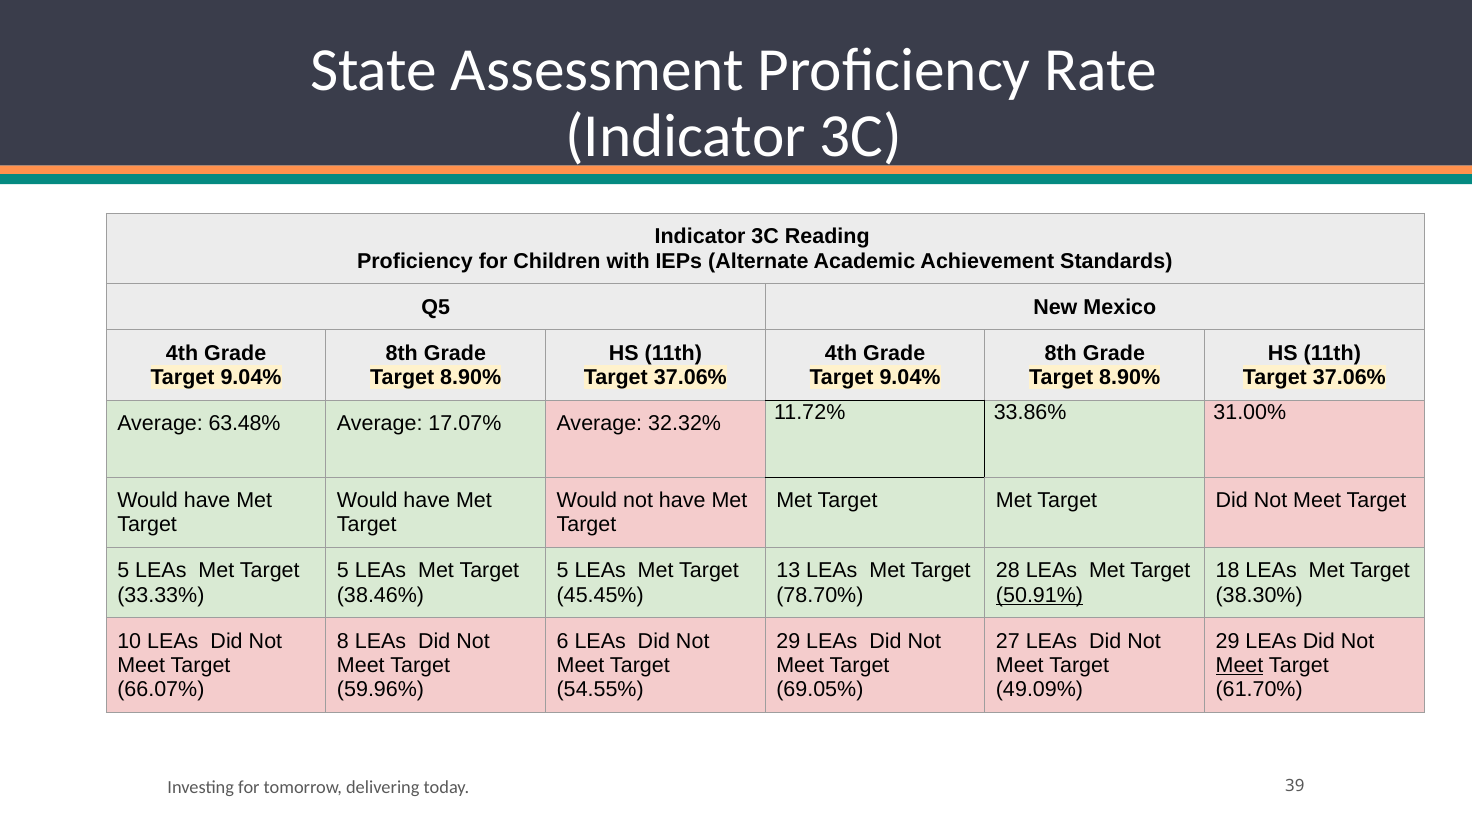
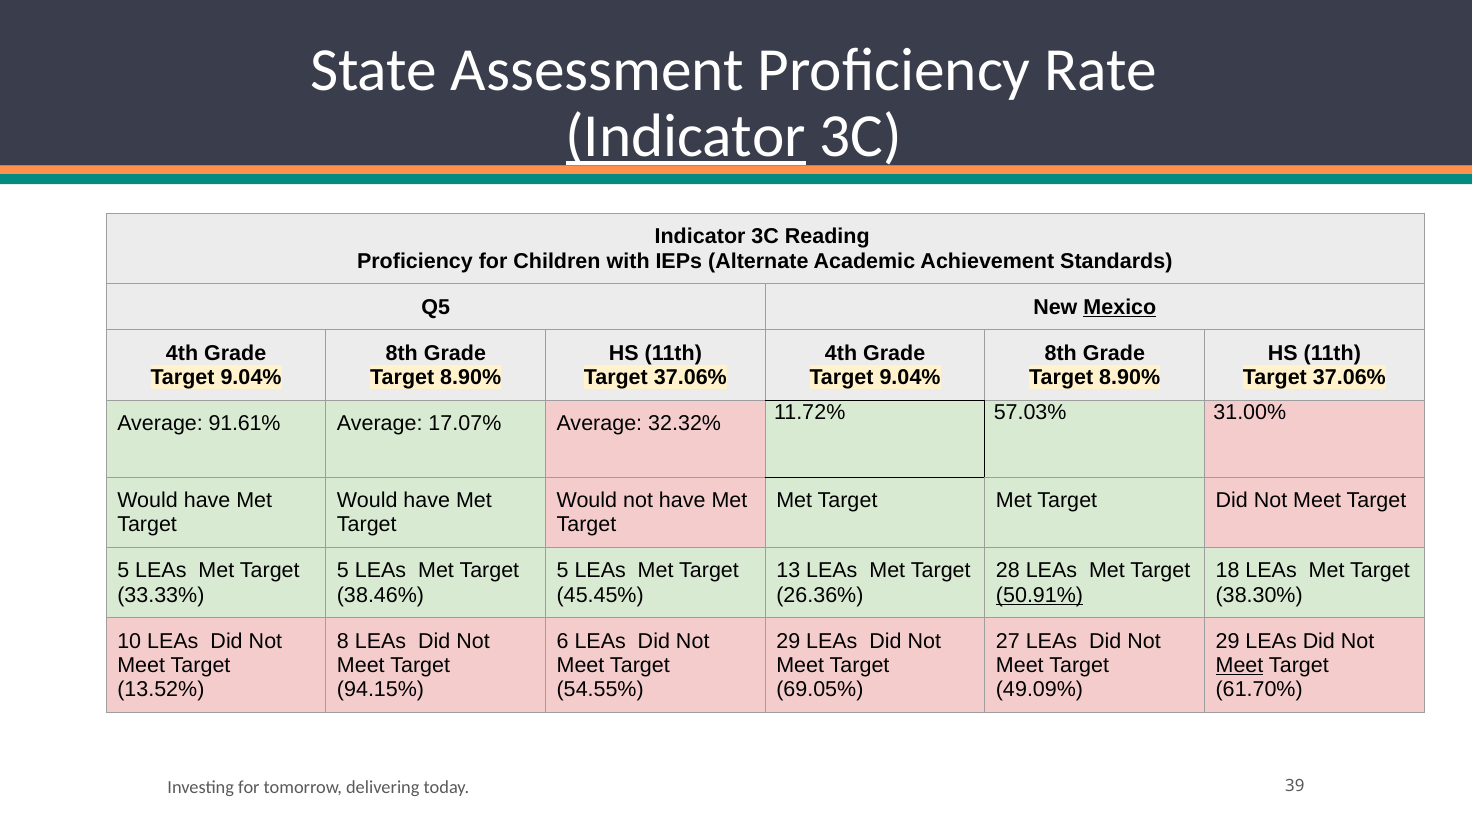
Indicator at (686, 137) underline: none -> present
Mexico underline: none -> present
33.86%: 33.86% -> 57.03%
63.48%: 63.48% -> 91.61%
78.70%: 78.70% -> 26.36%
66.07%: 66.07% -> 13.52%
59.96%: 59.96% -> 94.15%
